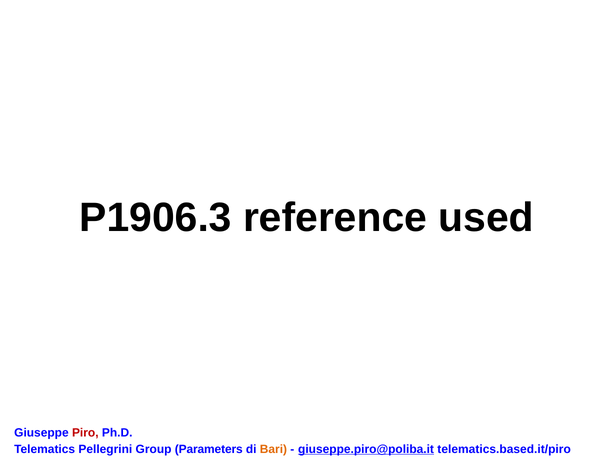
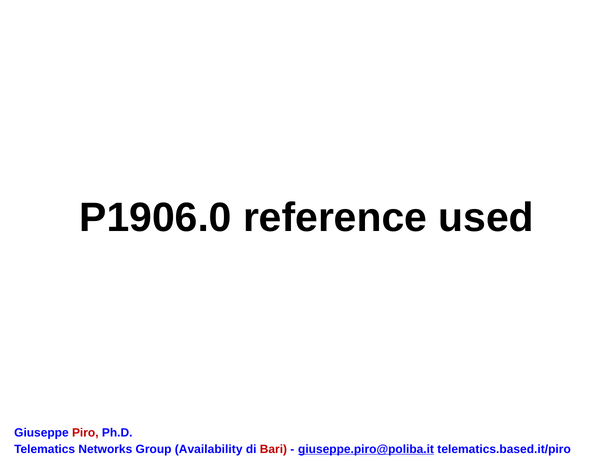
P1906.3: P1906.3 -> P1906.0
Pellegrini: Pellegrini -> Networks
Parameters: Parameters -> Availability
Bari colour: orange -> red
